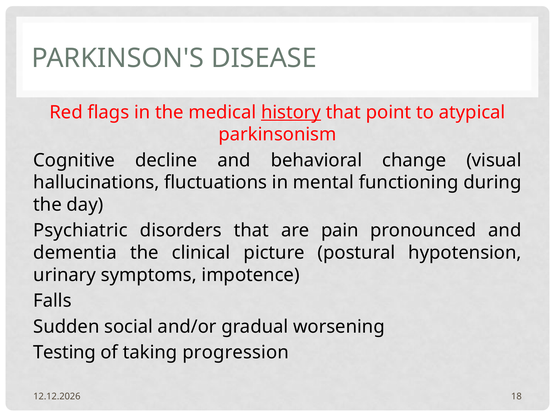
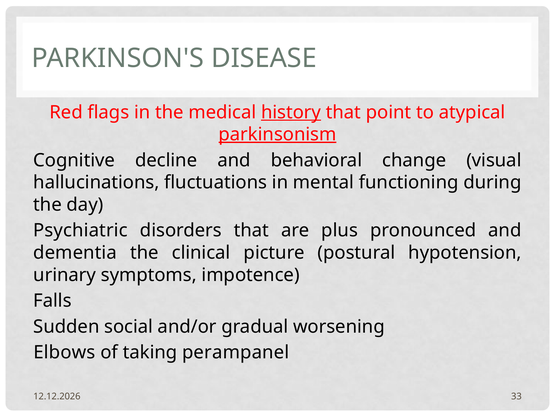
parkinsonism underline: none -> present
pain: pain -> plus
Testing: Testing -> Elbows
progression: progression -> perampanel
18: 18 -> 33
